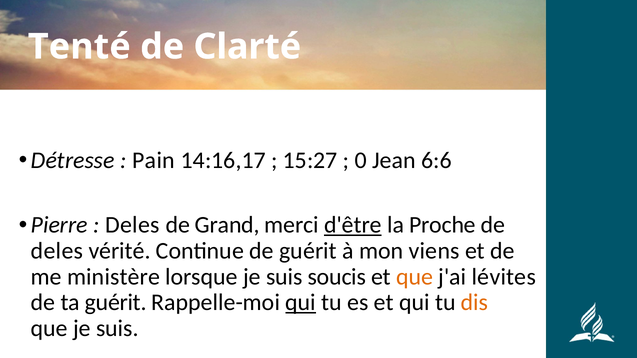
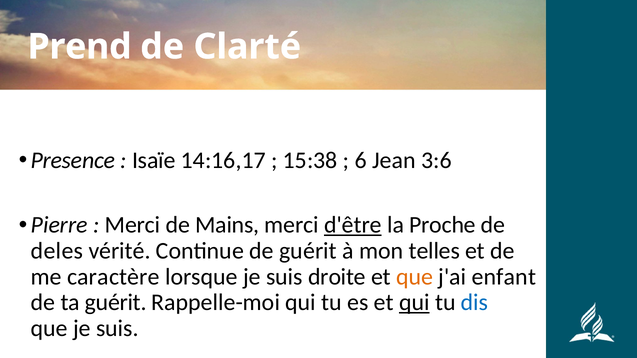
Tenté: Tenté -> Prend
Détresse: Détresse -> Presence
Pain: Pain -> Isaïe
15:27: 15:27 -> 15:38
0: 0 -> 6
6:6: 6:6 -> 3:6
Deles at (132, 225): Deles -> Merci
Grand: Grand -> Mains
viens: viens -> telles
ministère: ministère -> caractère
soucis: soucis -> droite
lévites: lévites -> enfant
qui at (301, 303) underline: present -> none
qui at (414, 303) underline: none -> present
dis colour: orange -> blue
